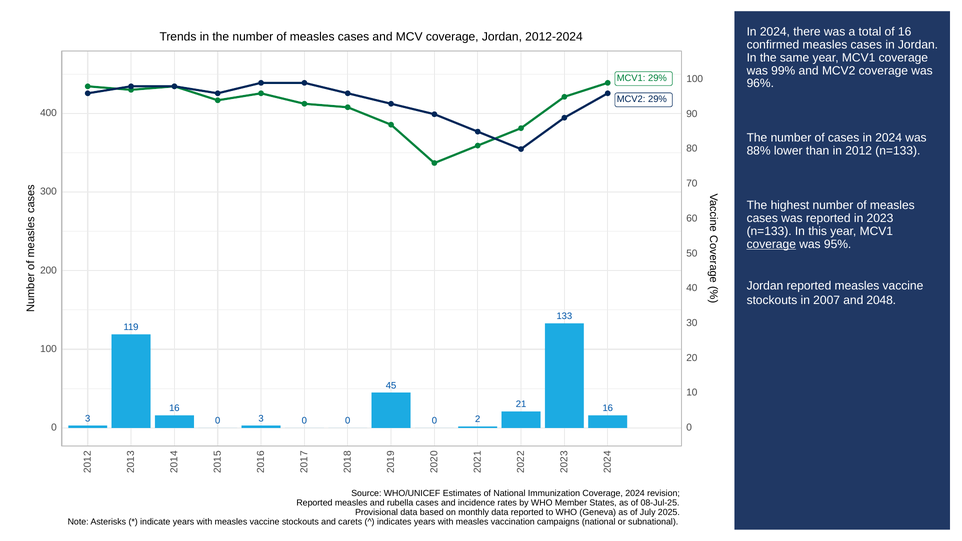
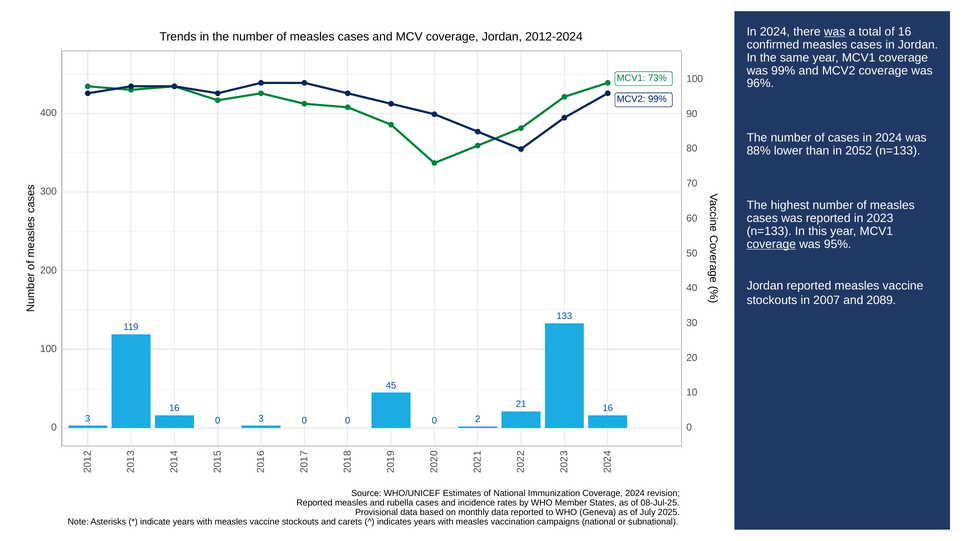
was at (835, 32) underline: none -> present
MCV1 29%: 29% -> 73%
MCV2 29%: 29% -> 99%
2012: 2012 -> 2052
2048: 2048 -> 2089
